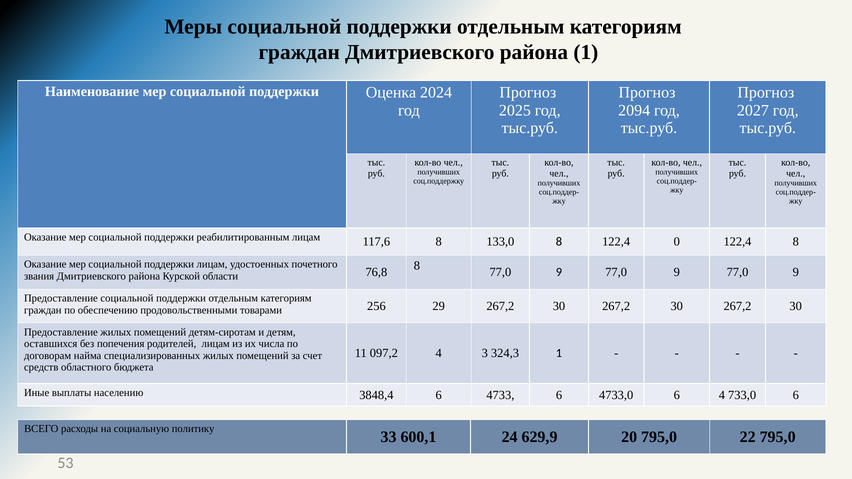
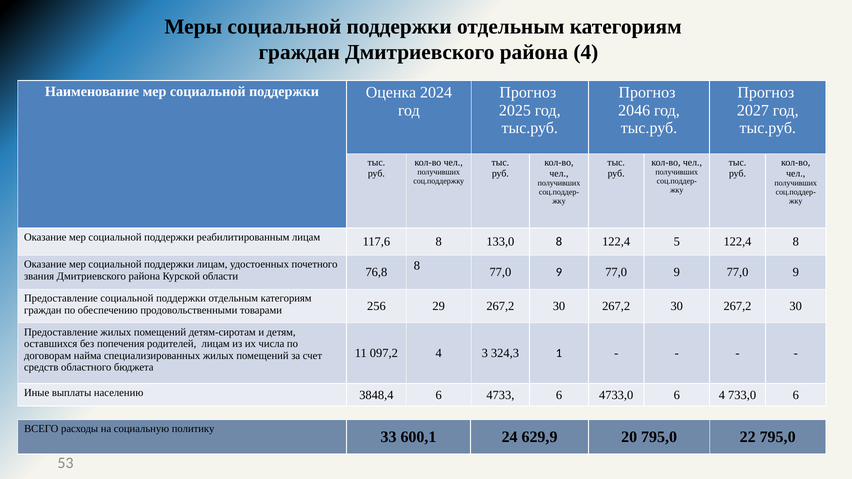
района 1: 1 -> 4
2094: 2094 -> 2046
0: 0 -> 5
